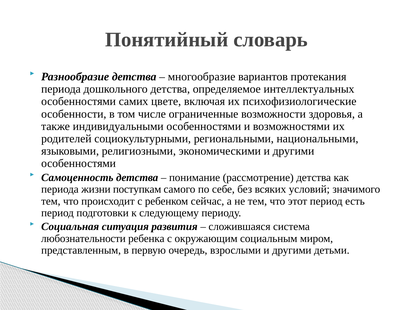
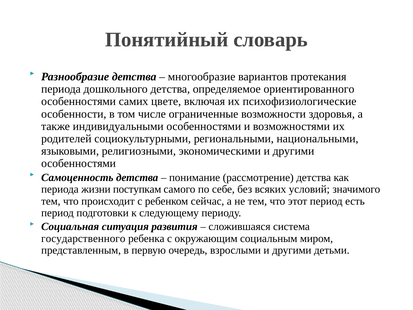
интеллектуальных: интеллектуальных -> ориентированного
любознательности: любознательности -> государственного
